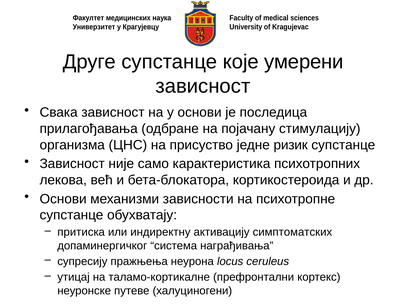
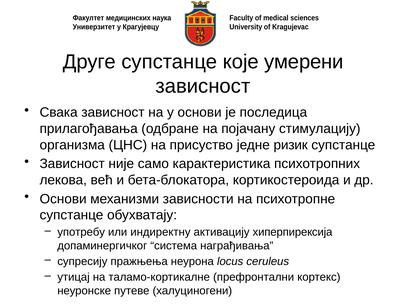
притиска: притиска -> употребу
симптоматских: симптоматских -> хиперпирексија
